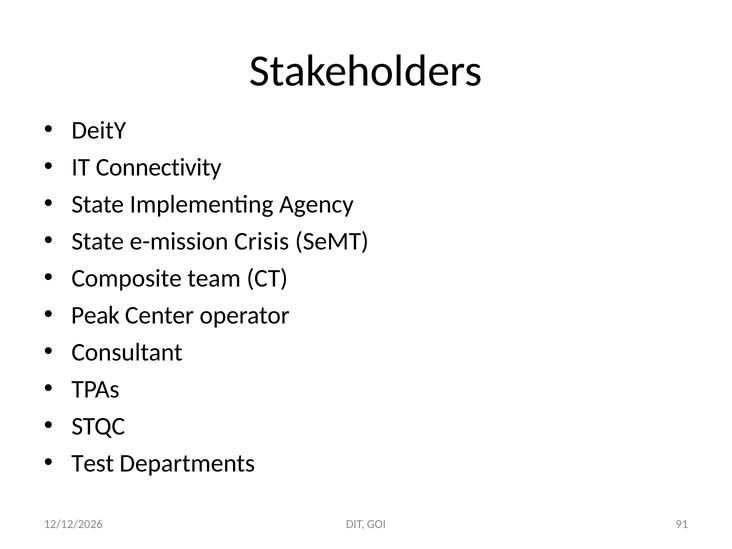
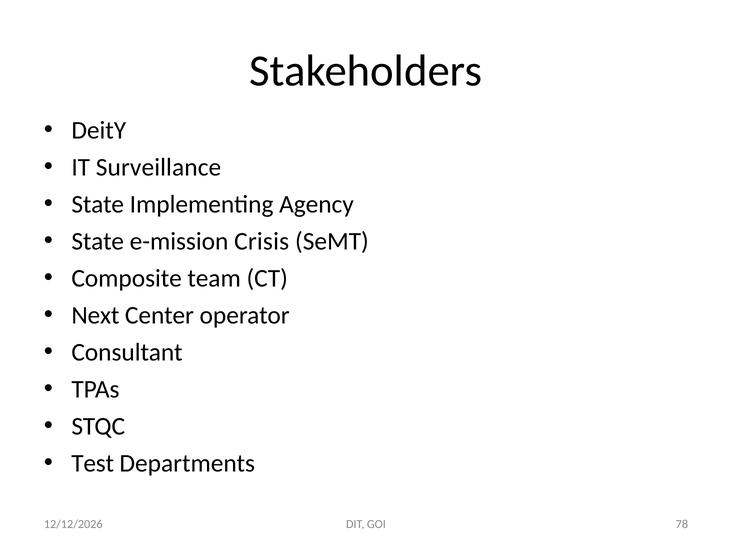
Connectivity: Connectivity -> Surveillance
Peak: Peak -> Next
91: 91 -> 78
